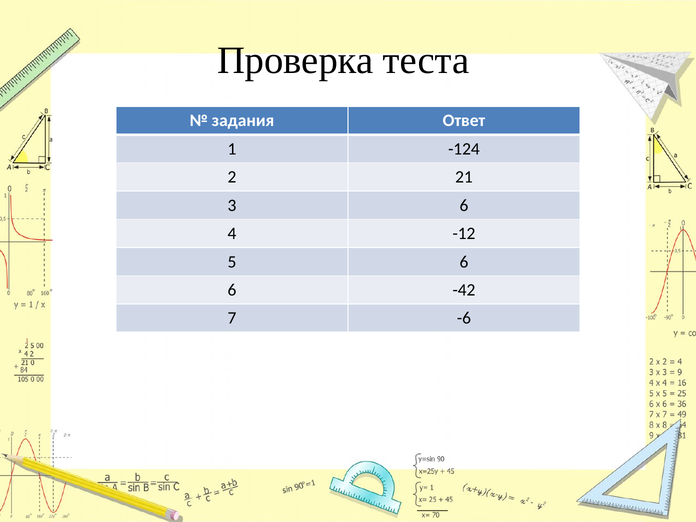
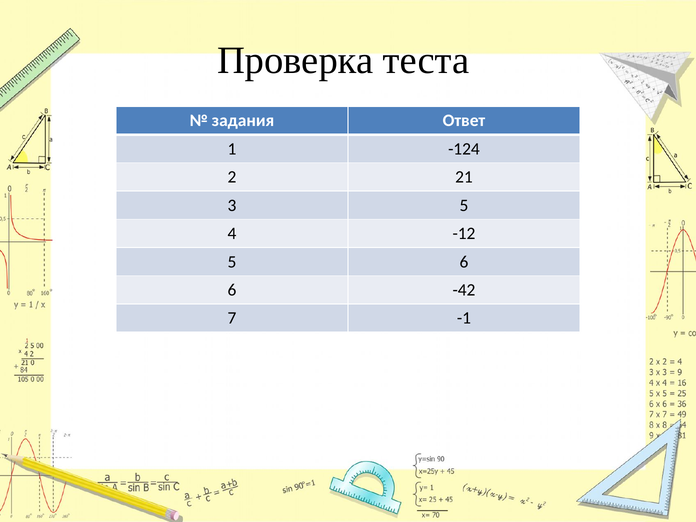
3 6: 6 -> 5
-6: -6 -> -1
